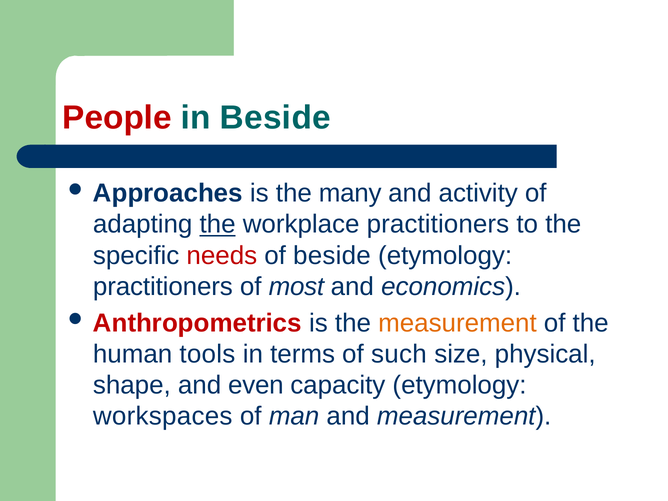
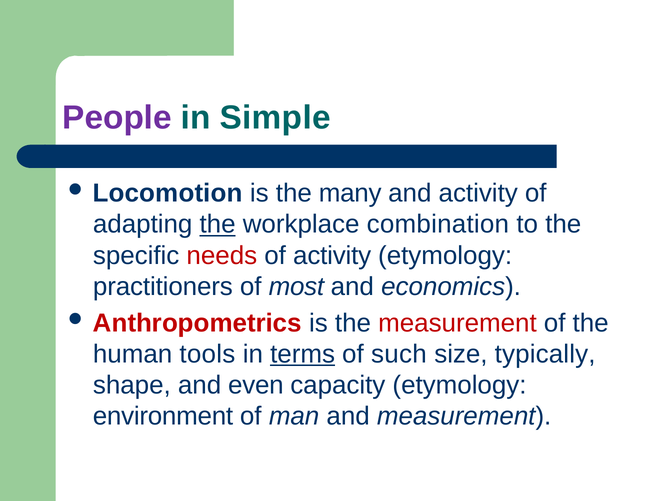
People colour: red -> purple
in Beside: Beside -> Simple
Approaches: Approaches -> Locomotion
workplace practitioners: practitioners -> combination
of beside: beside -> activity
measurement at (457, 323) colour: orange -> red
terms underline: none -> present
physical: physical -> typically
workspaces: workspaces -> environment
